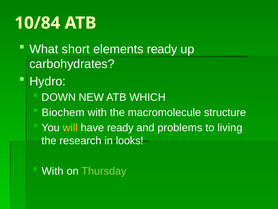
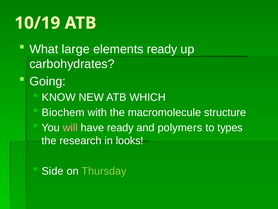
10/84: 10/84 -> 10/19
short: short -> large
Hydro: Hydro -> Going
DOWN: DOWN -> KNOW
will colour: yellow -> pink
problems: problems -> polymers
living: living -> types
With at (53, 171): With -> Side
